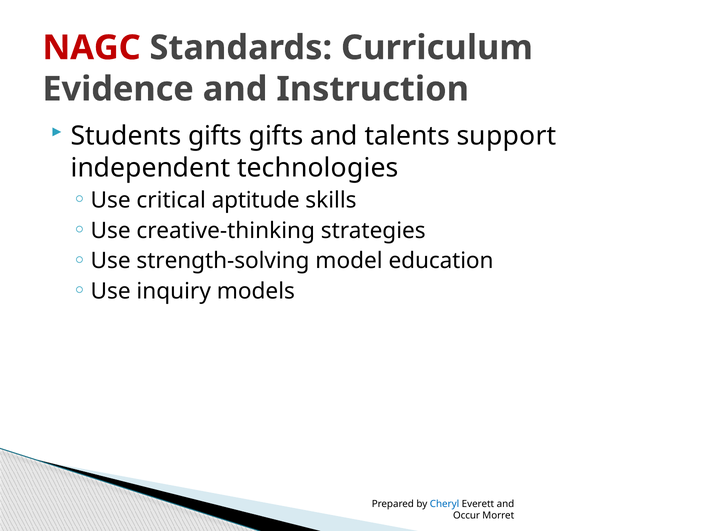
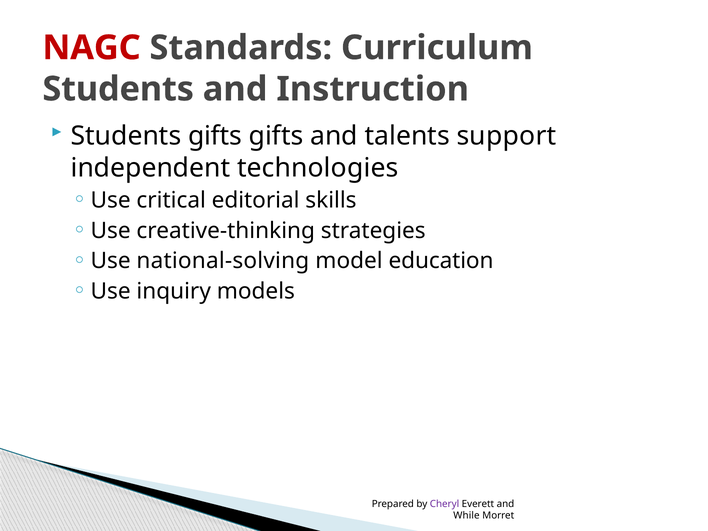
Evidence at (118, 89): Evidence -> Students
aptitude: aptitude -> editorial
strength-solving: strength-solving -> national-solving
Cheryl colour: blue -> purple
Occur: Occur -> While
